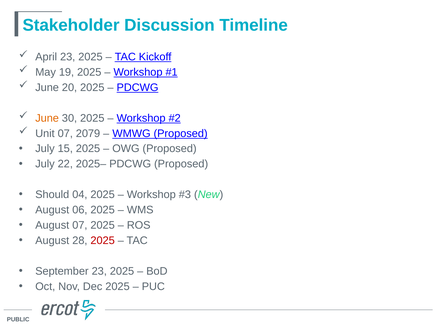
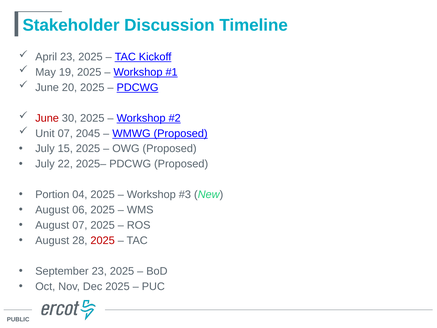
June at (47, 118) colour: orange -> red
2079: 2079 -> 2045
Should: Should -> Portion
